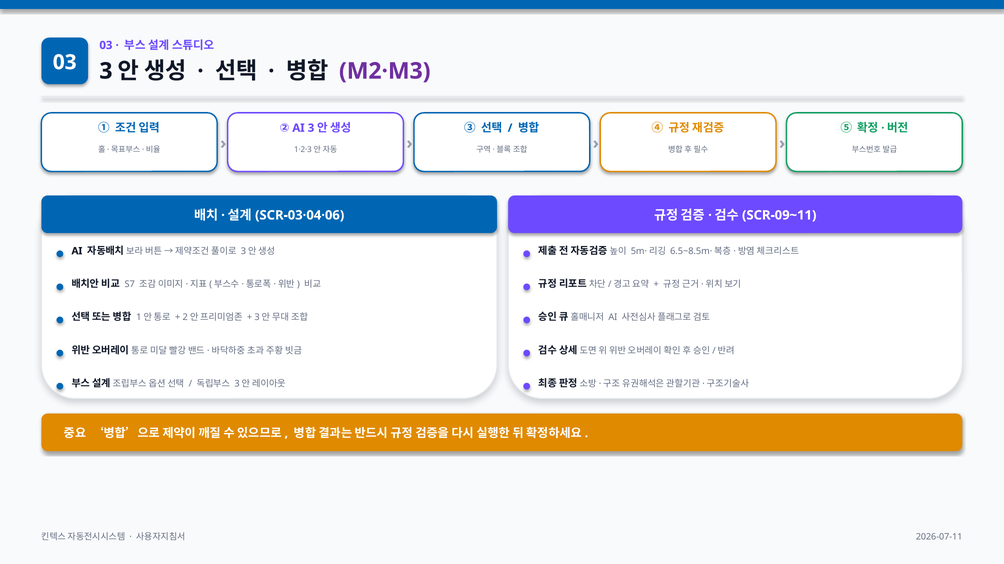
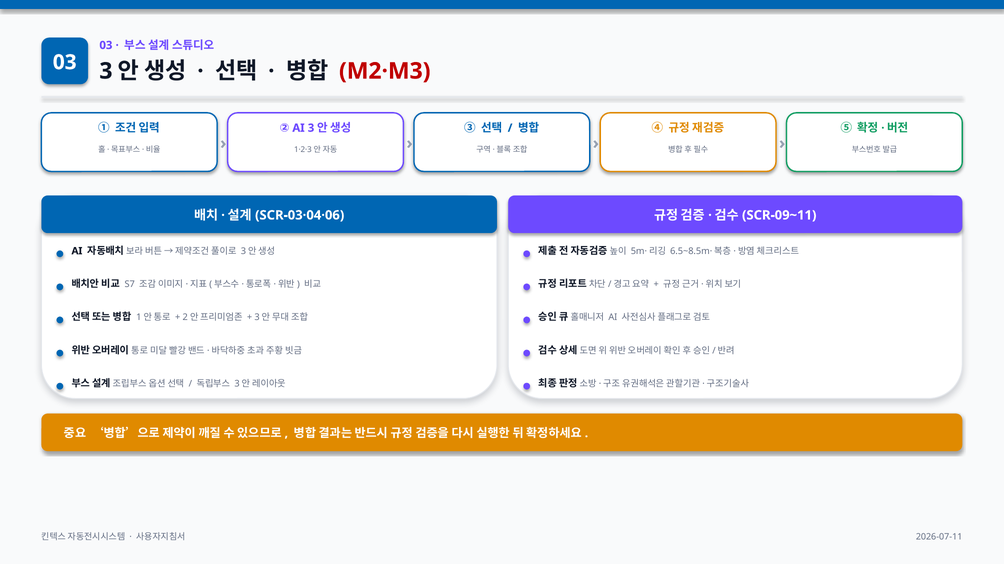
M2·M3 colour: purple -> red
